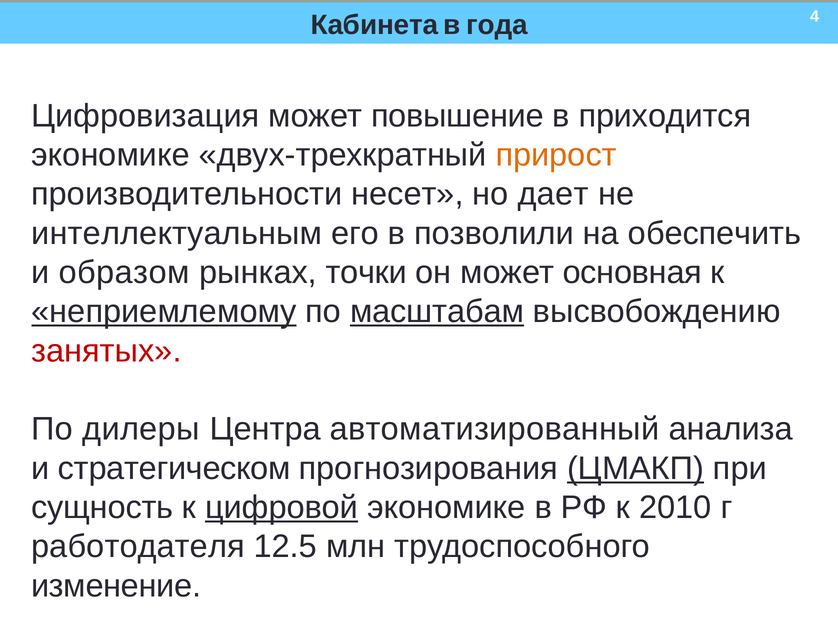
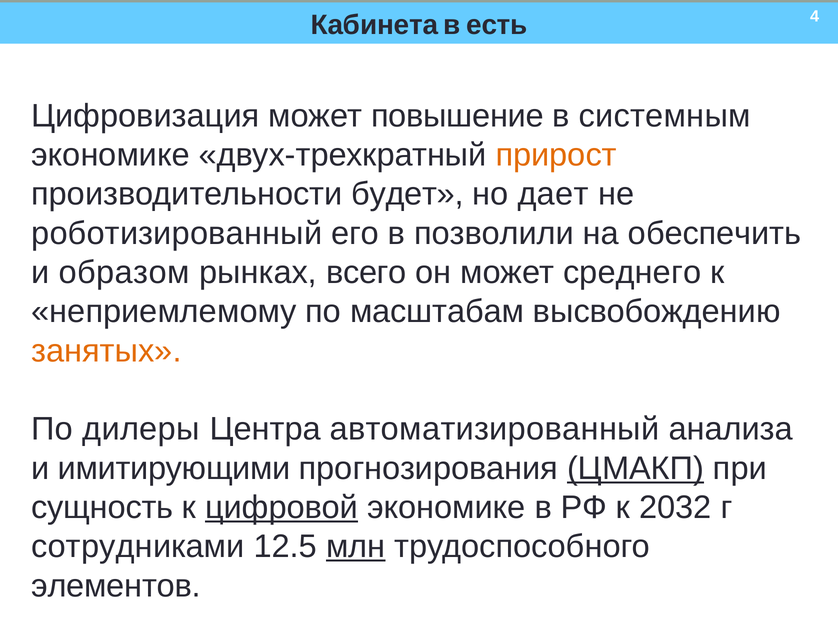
года: года -> есть
приходится: приходится -> системным
несет: несет -> будет
интеллектуальным: интеллектуальным -> роботизированный
точки: точки -> всего
основная: основная -> среднего
неприемлемому underline: present -> none
масштабам underline: present -> none
занятых colour: red -> orange
стратегическом: стратегическом -> имитирующими
2010: 2010 -> 2032
работодателя: работодателя -> сотрудниками
млн underline: none -> present
изменение: изменение -> элементов
